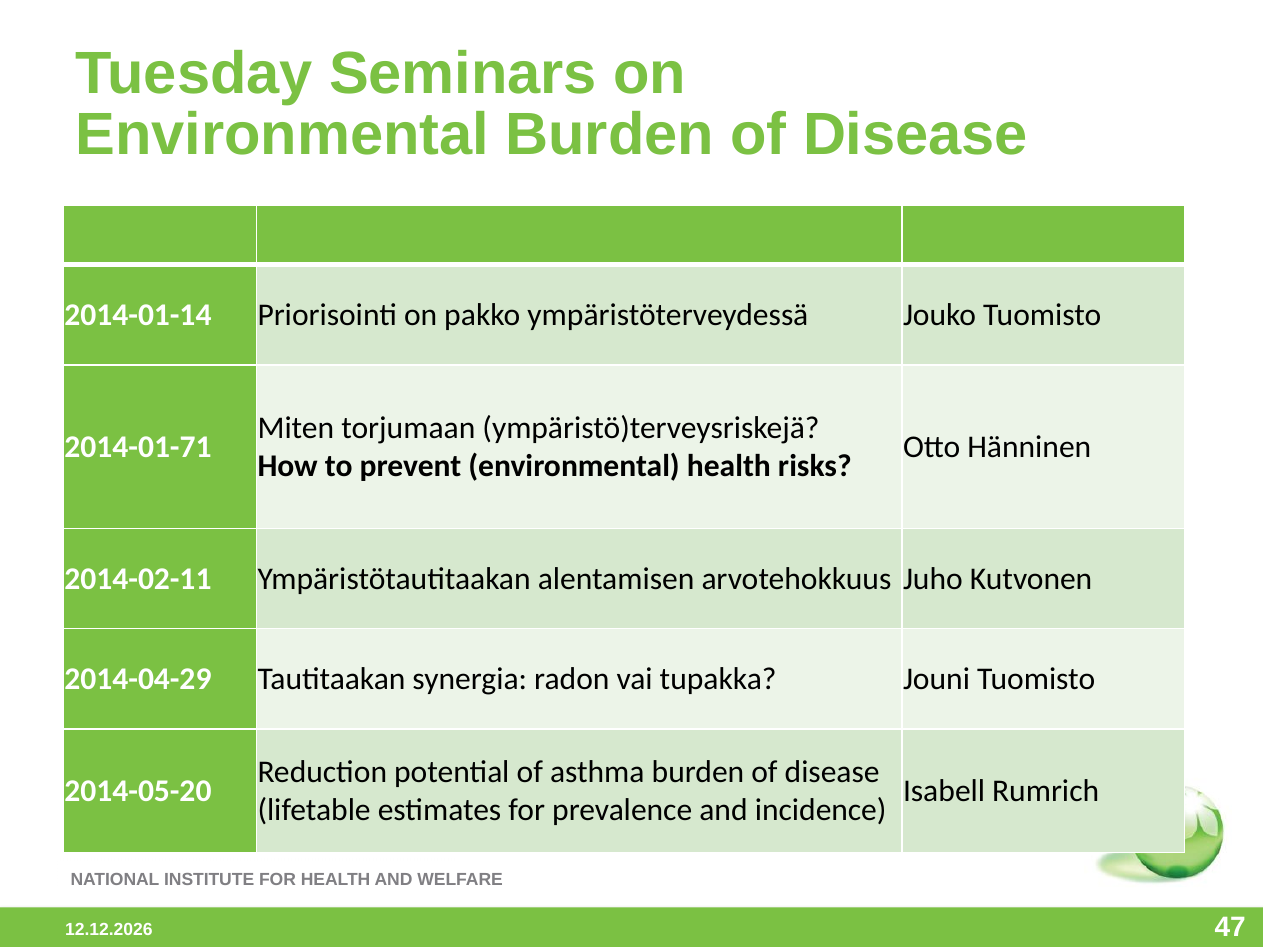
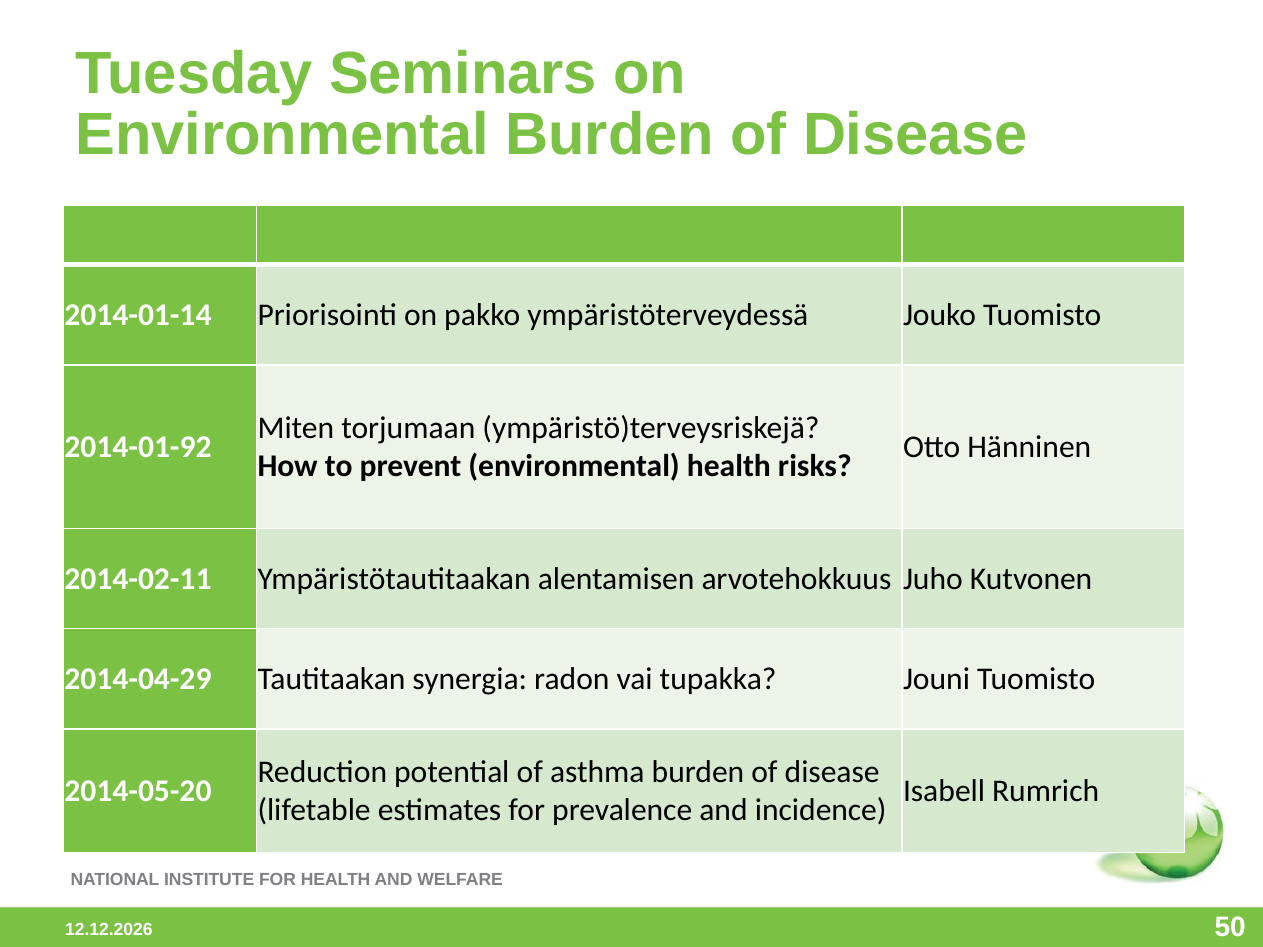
2014-01-71: 2014-01-71 -> 2014-01-92
47: 47 -> 50
